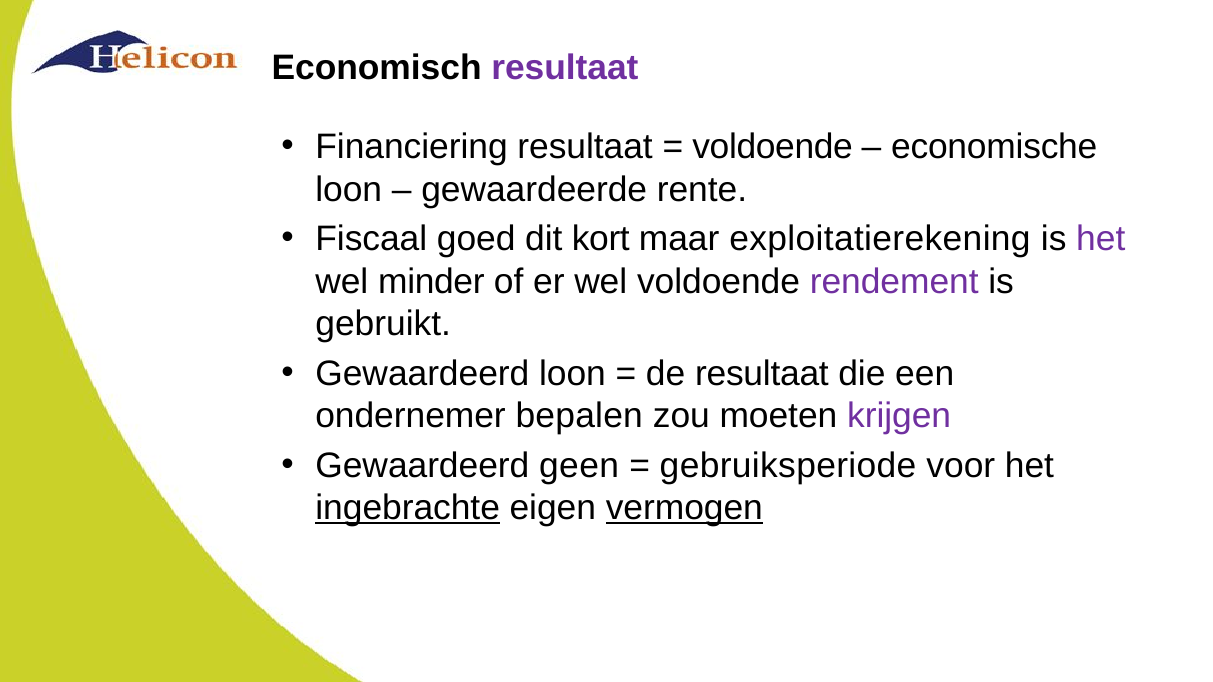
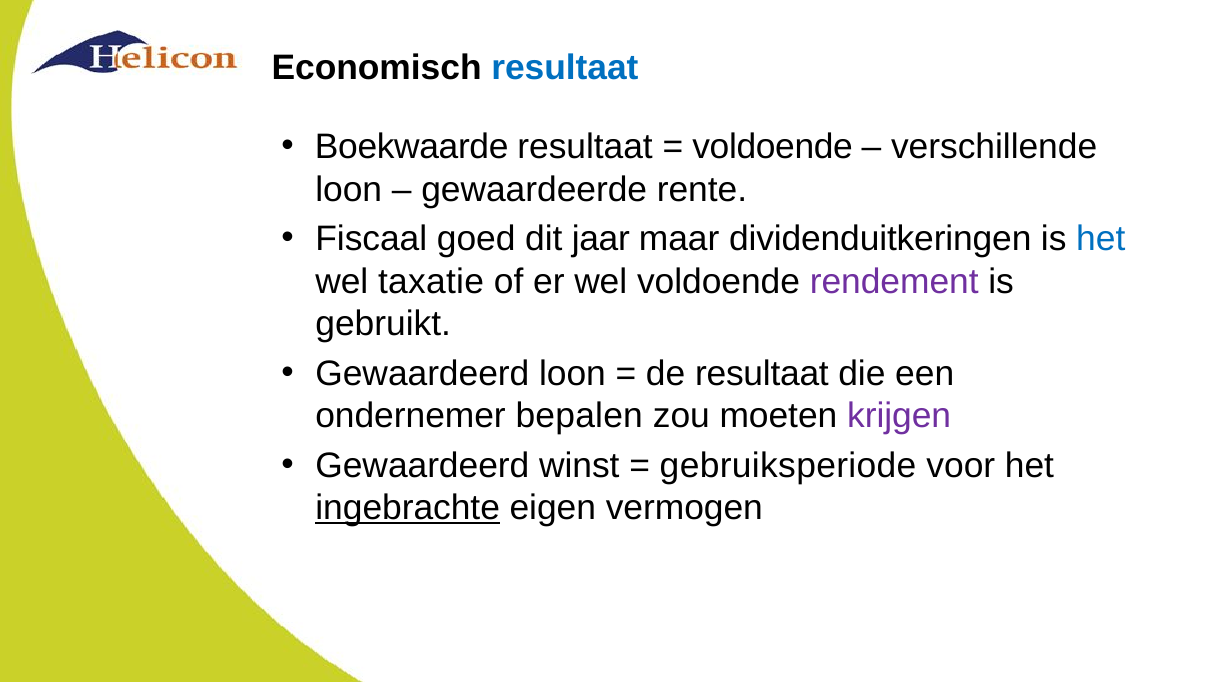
resultaat at (565, 68) colour: purple -> blue
Financiering: Financiering -> Boekwaarde
economische: economische -> verschillende
kort: kort -> jaar
exploitatierekening: exploitatierekening -> dividenduitkeringen
het at (1101, 239) colour: purple -> blue
minder: minder -> taxatie
geen: geen -> winst
vermogen underline: present -> none
